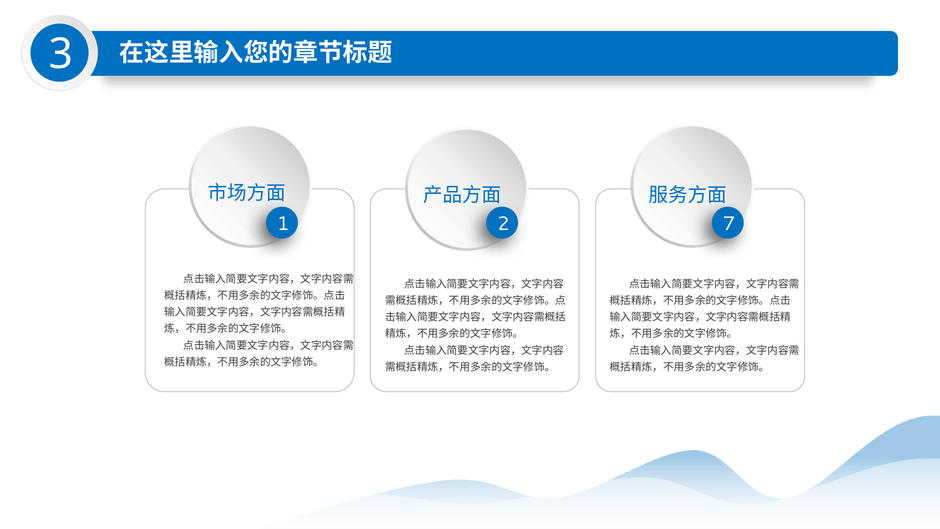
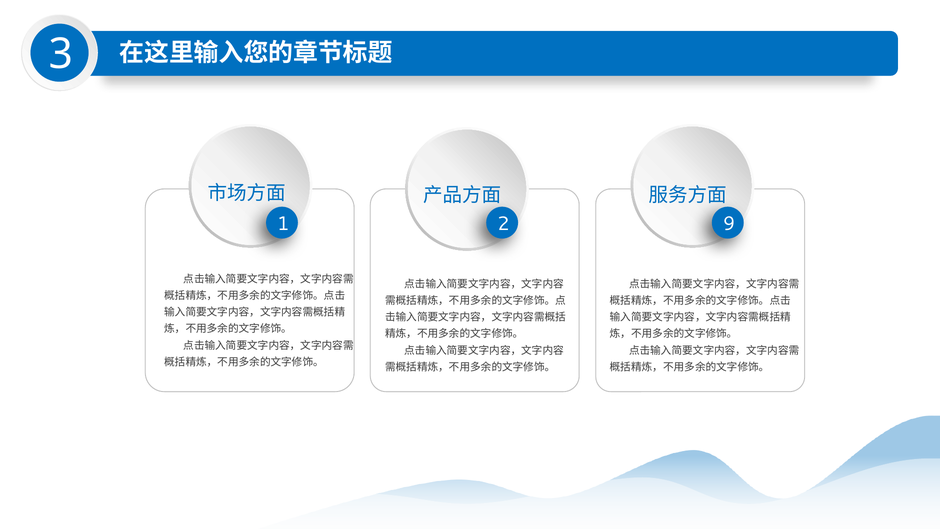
7: 7 -> 9
